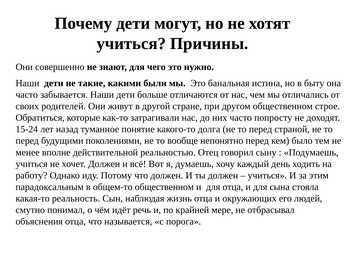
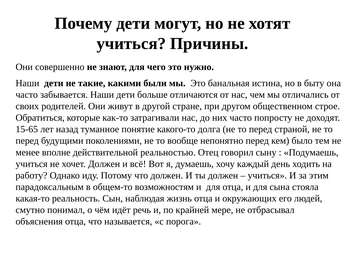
15-24: 15-24 -> 15-65
общем-то общественном: общественном -> возможностям
